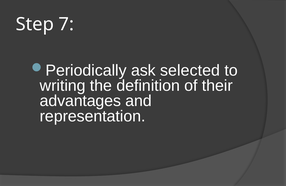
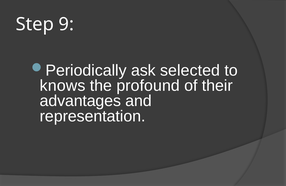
7: 7 -> 9
writing: writing -> knows
definition: definition -> profound
